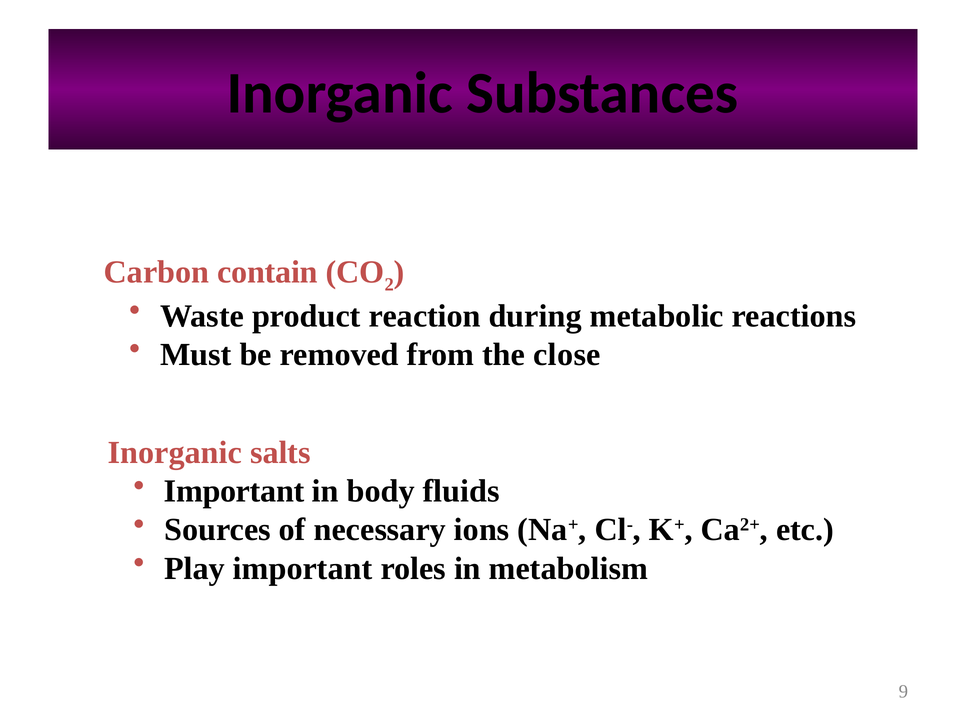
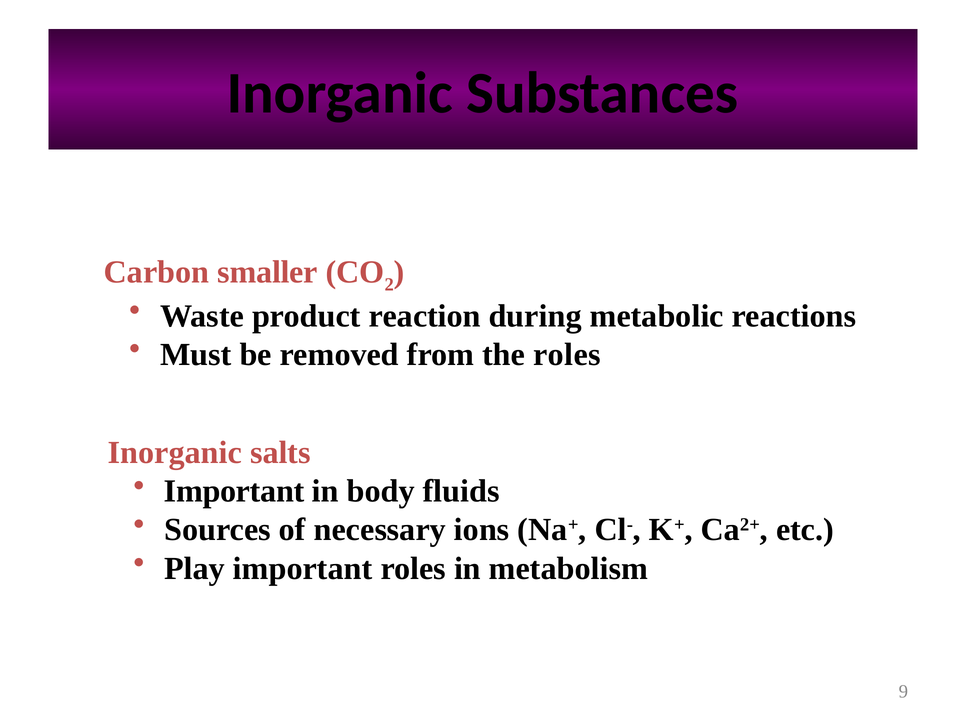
contain: contain -> smaller
the close: close -> roles
